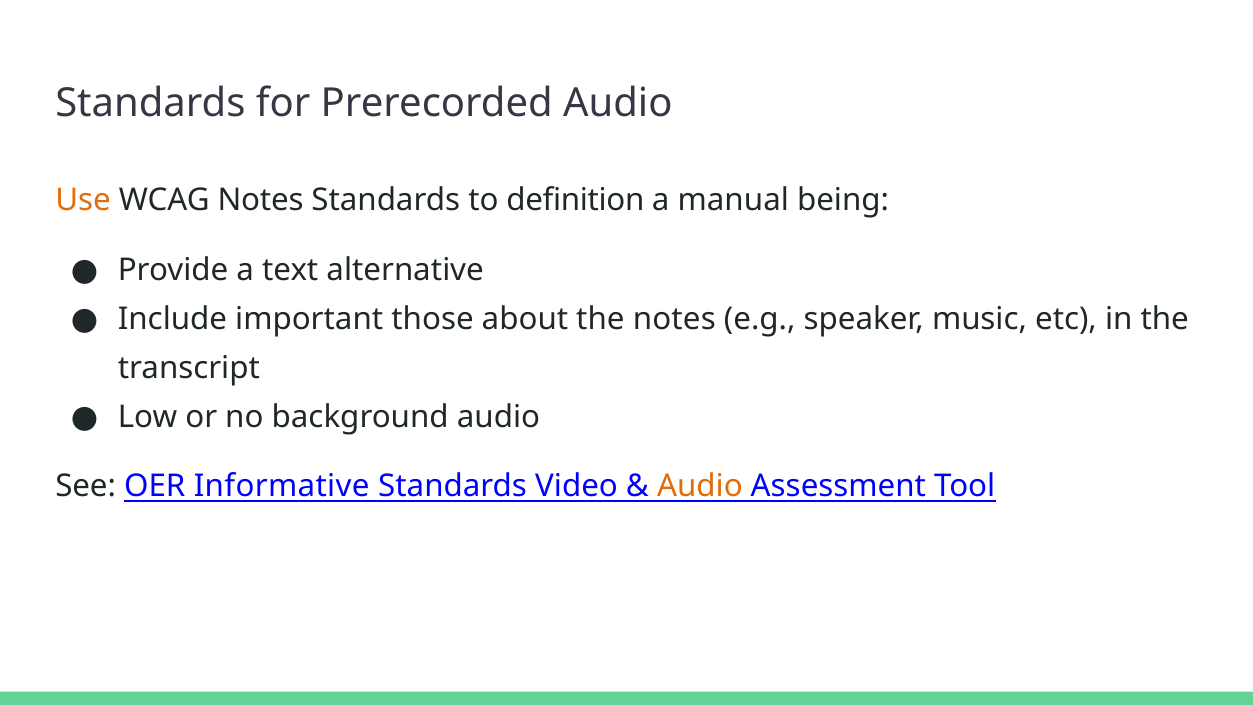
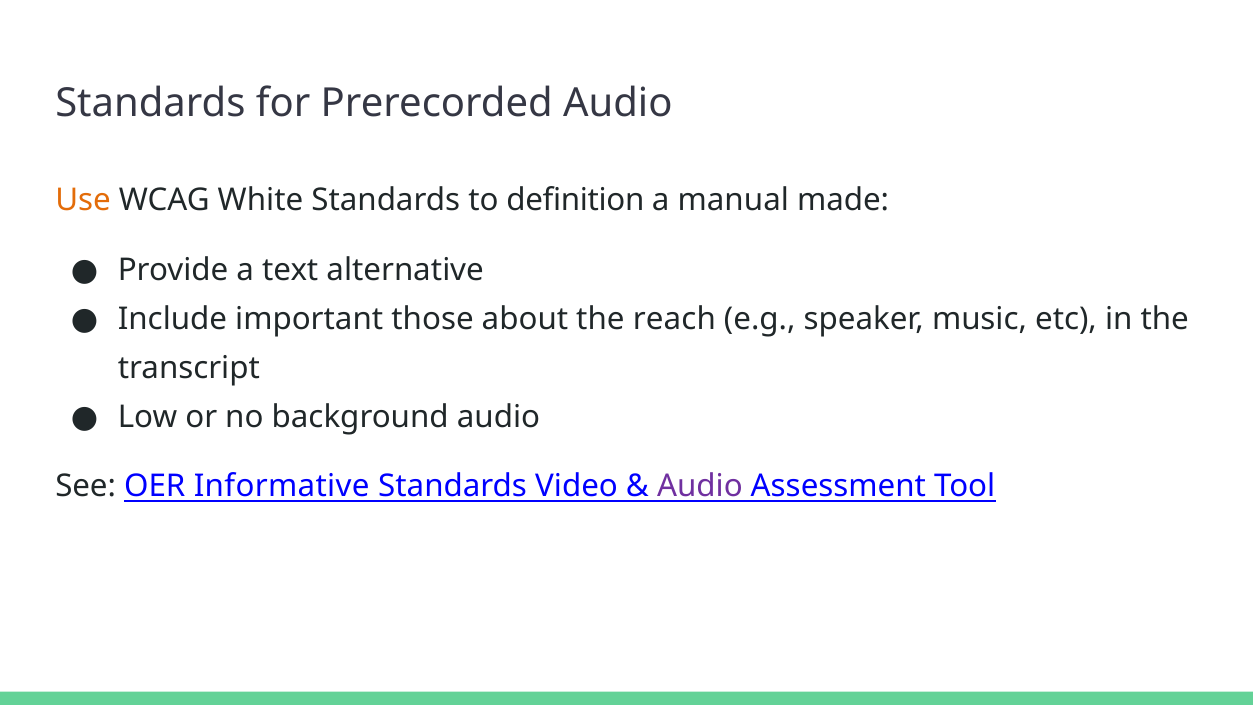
WCAG Notes: Notes -> White
being: being -> made
the notes: notes -> reach
Audio at (700, 487) colour: orange -> purple
